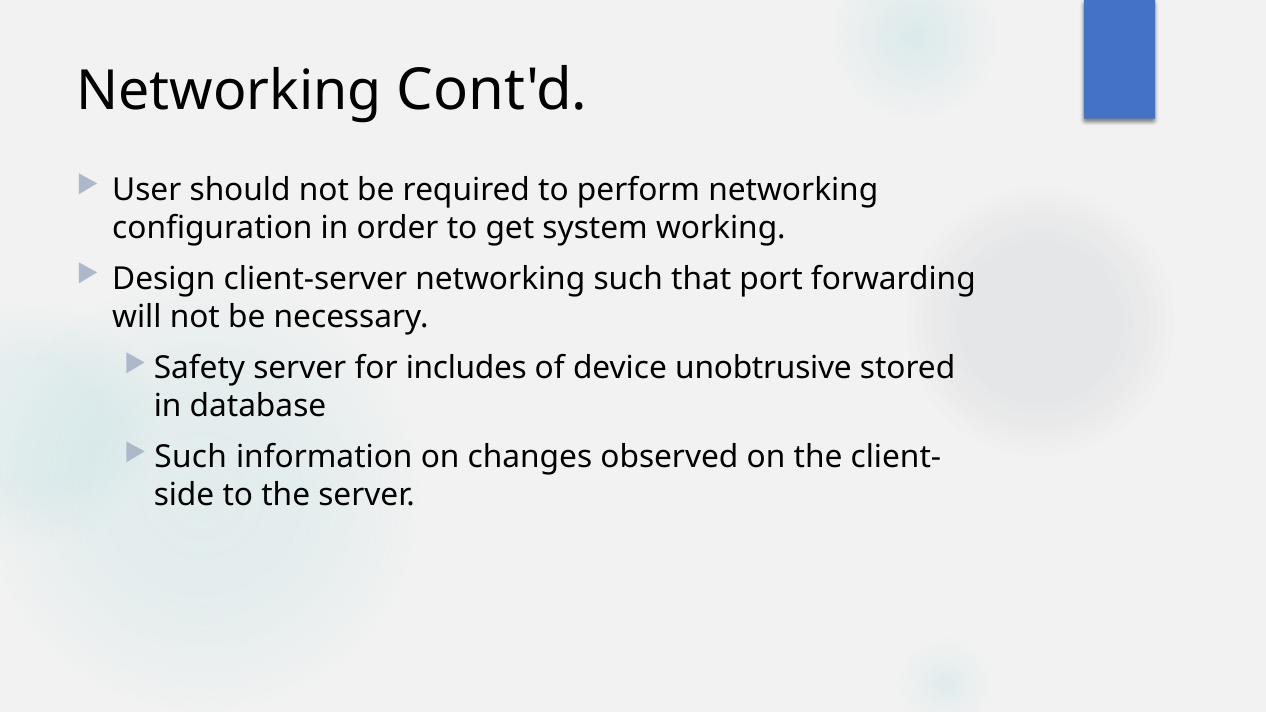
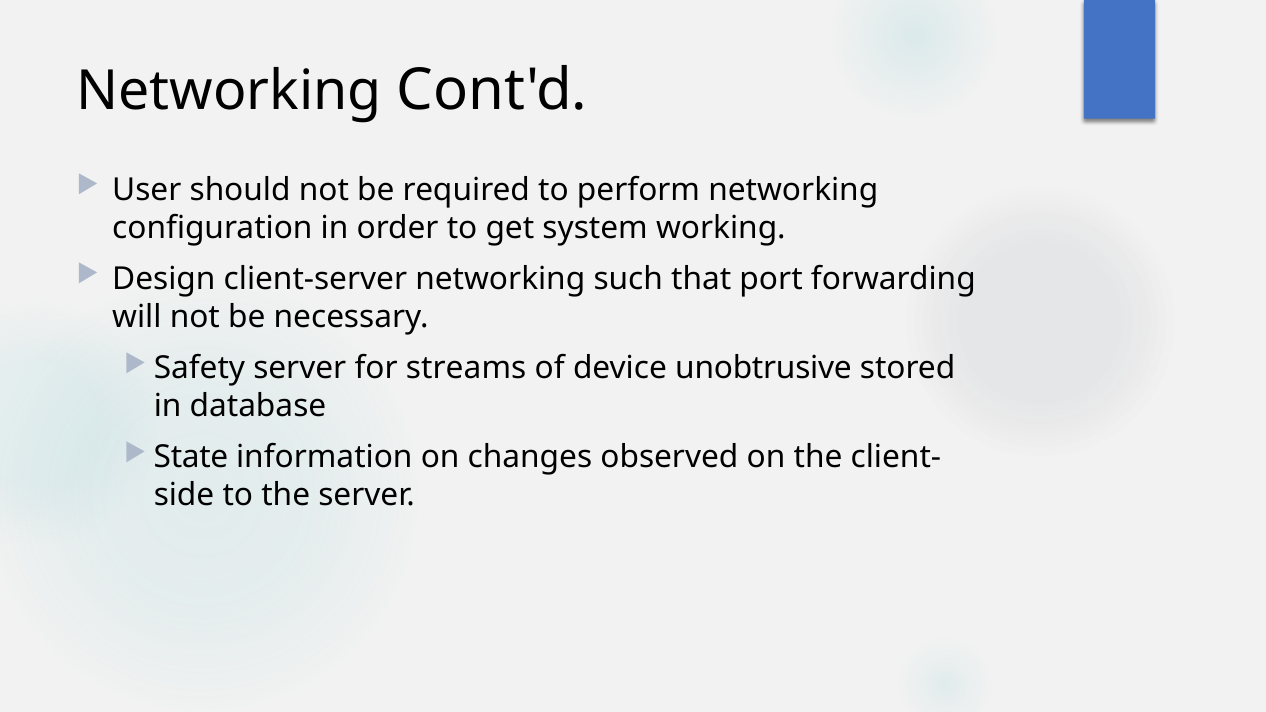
includes: includes -> streams
Such at (191, 457): Such -> State
